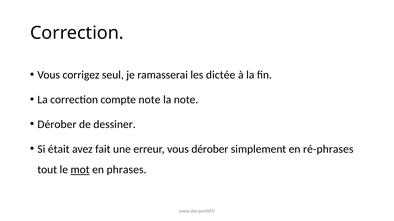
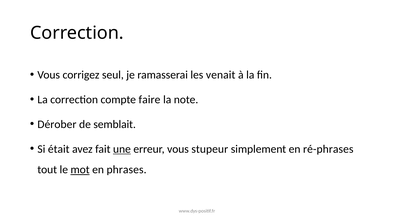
dictée: dictée -> venait
compte note: note -> faire
dessiner: dessiner -> semblait
une underline: none -> present
vous dérober: dérober -> stupeur
